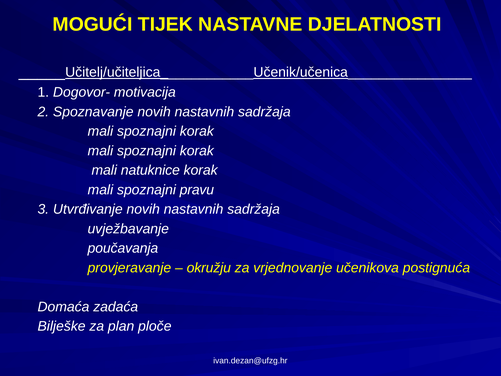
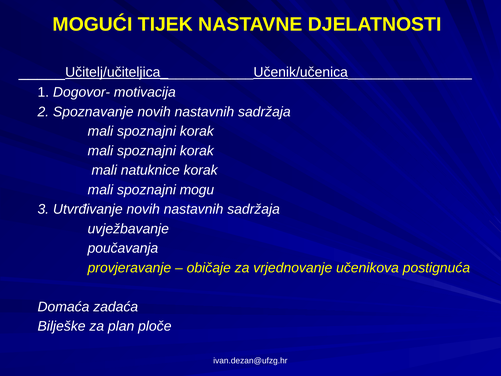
pravu: pravu -> mogu
okružju: okružju -> običaje
